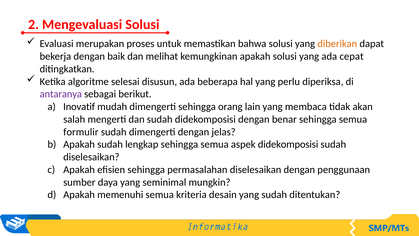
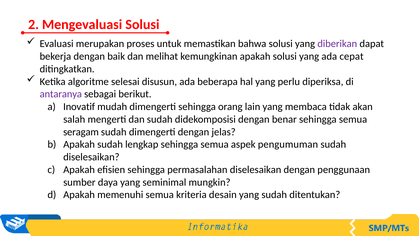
diberikan colour: orange -> purple
formulir: formulir -> seragam
aspek didekomposisi: didekomposisi -> pengumuman
